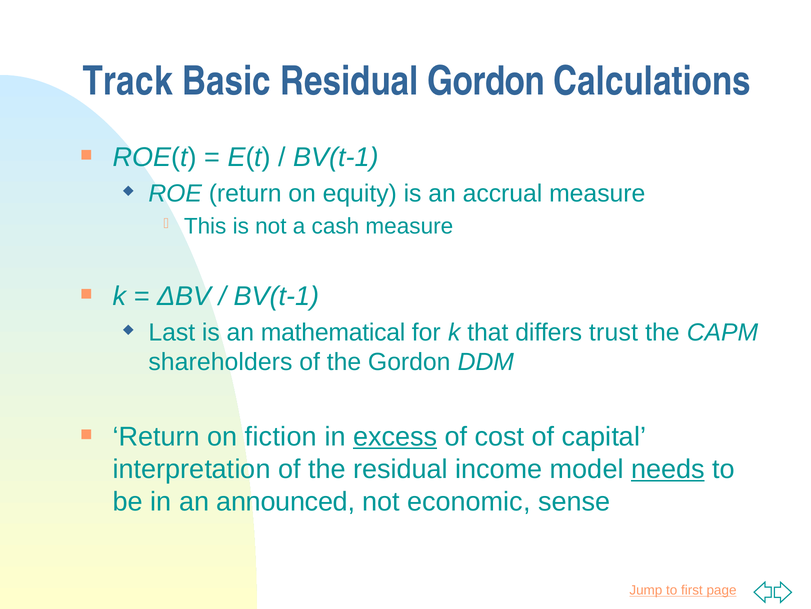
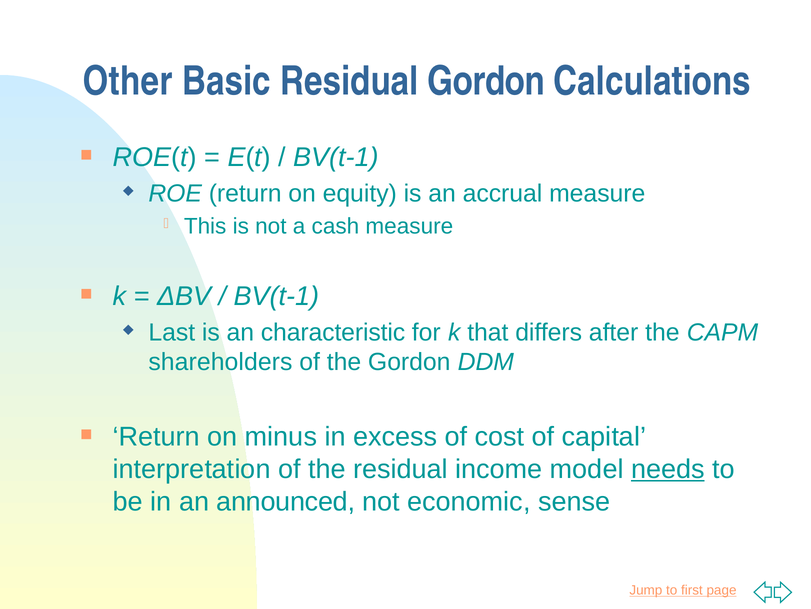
Track: Track -> Other
mathematical: mathematical -> characteristic
trust: trust -> after
fiction: fiction -> minus
excess underline: present -> none
